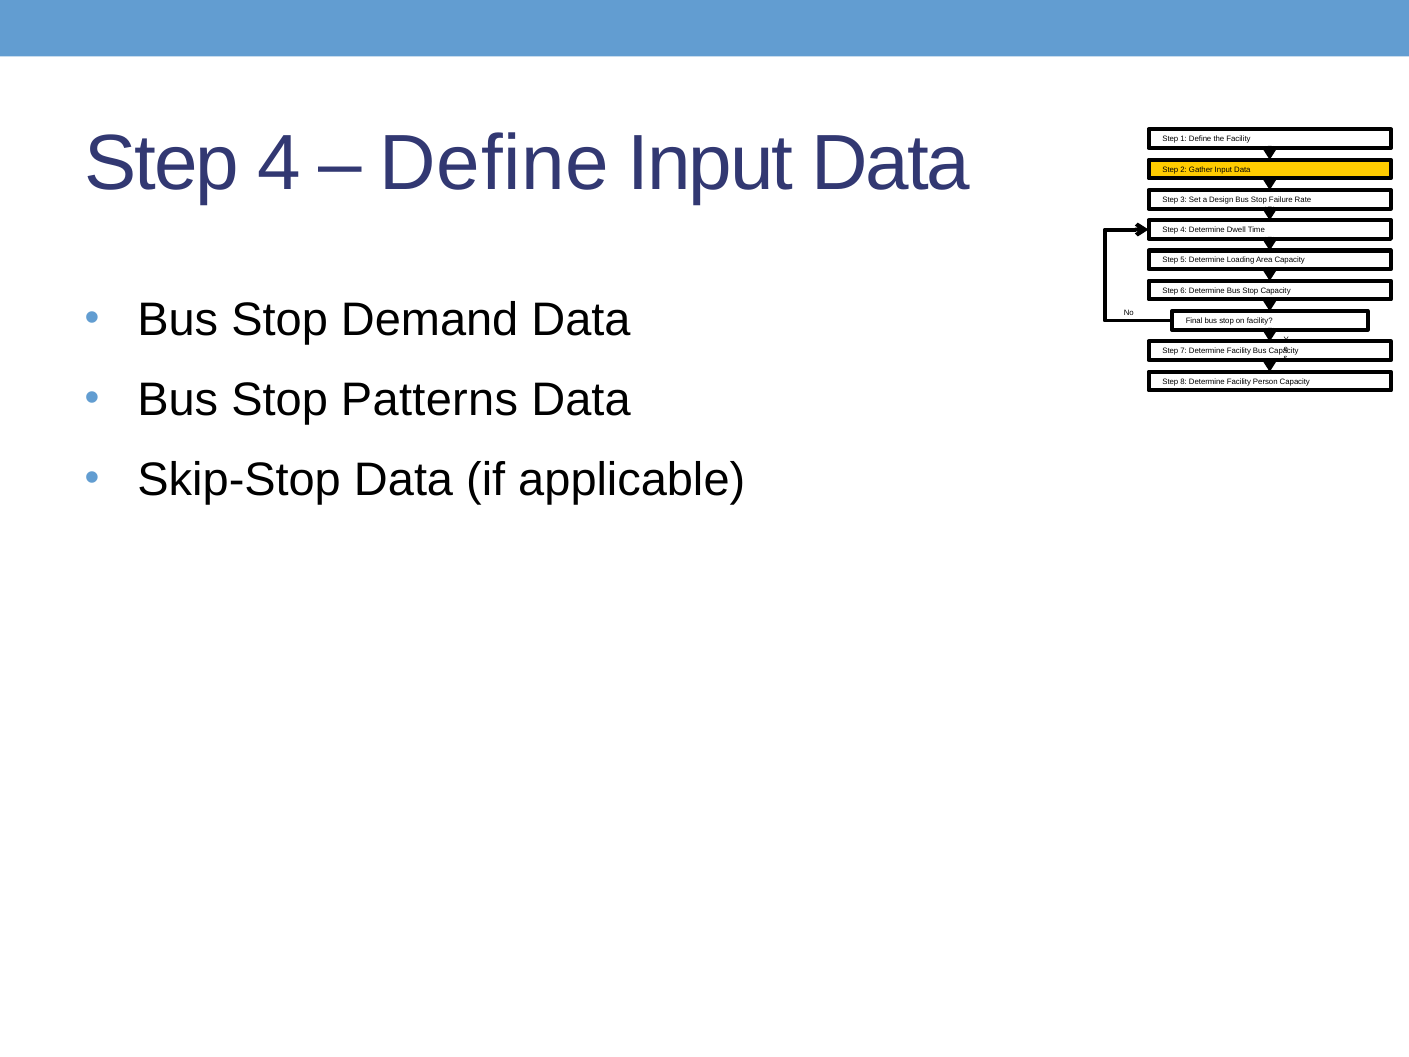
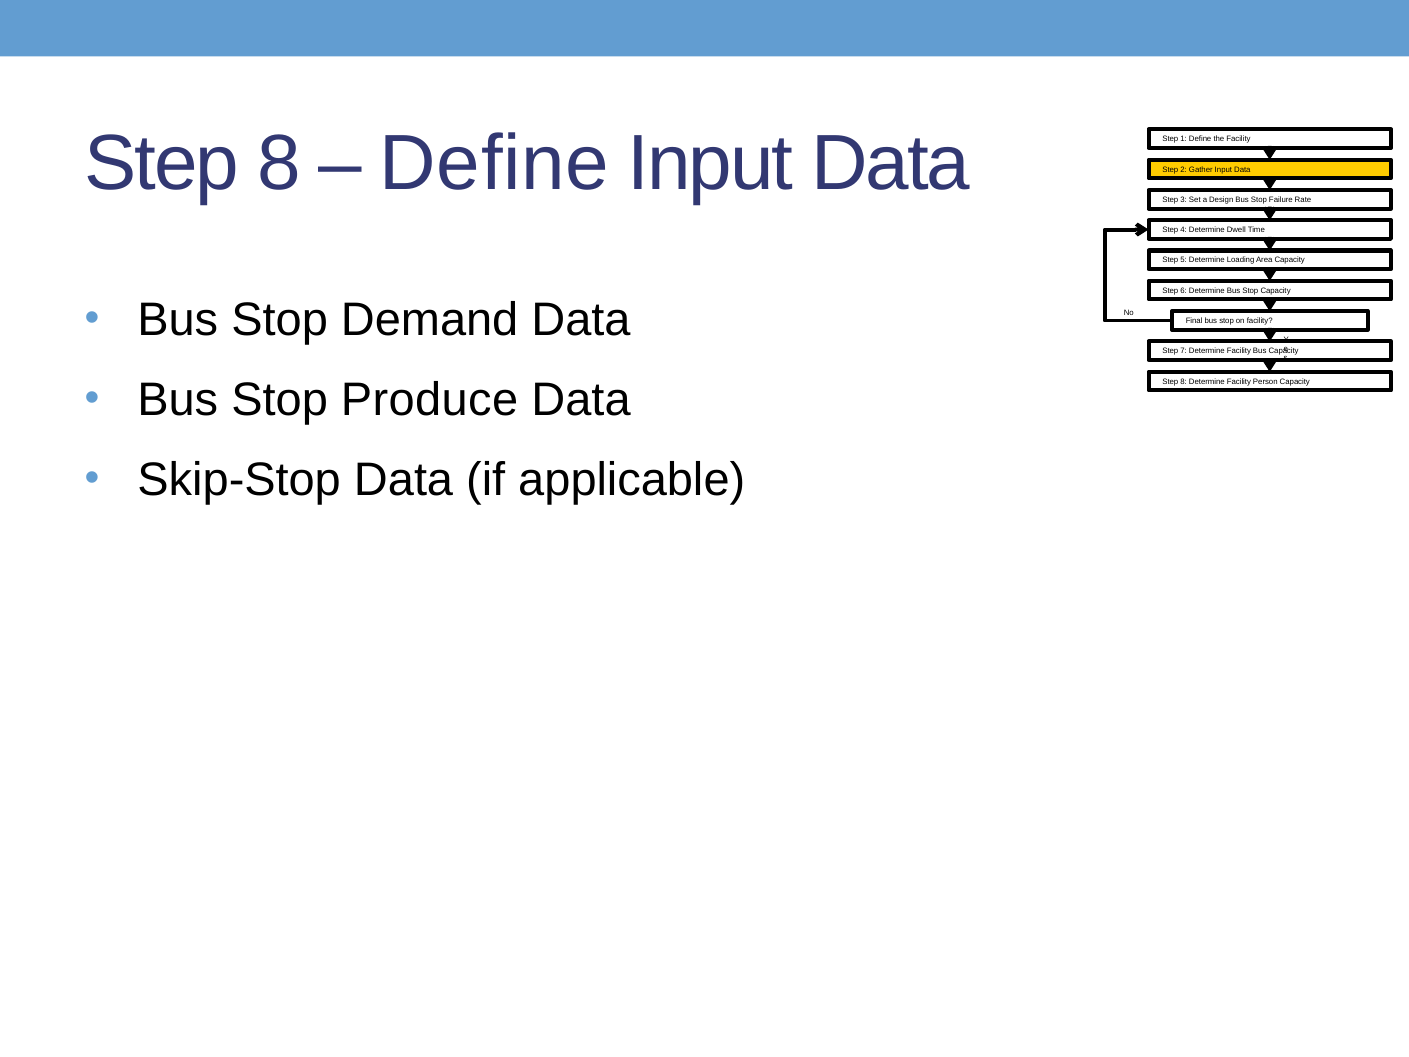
4 at (279, 164): 4 -> 8
Patterns: Patterns -> Produce
